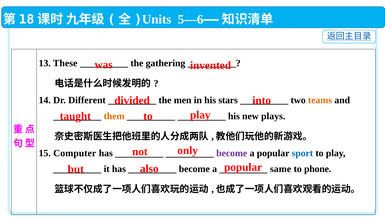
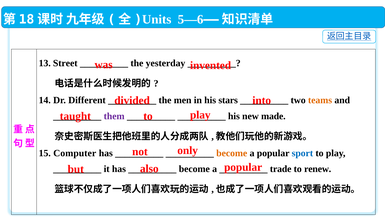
These: These -> Street
gathering: gathering -> yesterday
them colour: orange -> purple
plays: plays -> made
become at (232, 153) colour: purple -> orange
same: same -> trade
phone: phone -> renew
